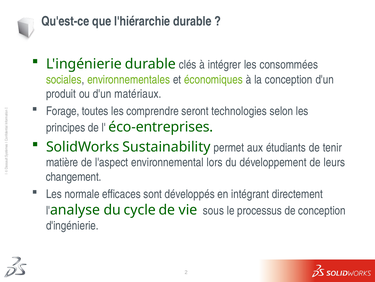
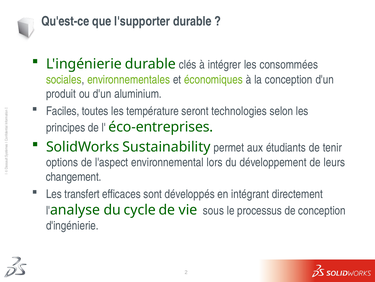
l'hiérarchie: l'hiérarchie -> l'supporter
matériaux: matériaux -> aluminium
Forage: Forage -> Faciles
comprendre: comprendre -> température
matière: matière -> options
normale: normale -> transfert
